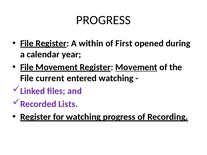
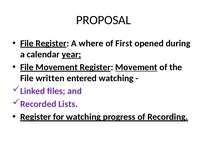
PROGRESS at (103, 20): PROGRESS -> PROPOSAL
within: within -> where
year underline: none -> present
current: current -> written
